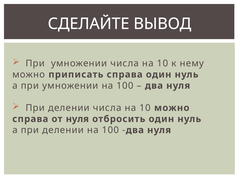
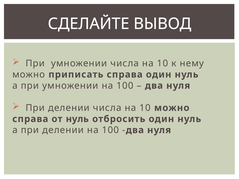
от нуля: нуля -> нуль
